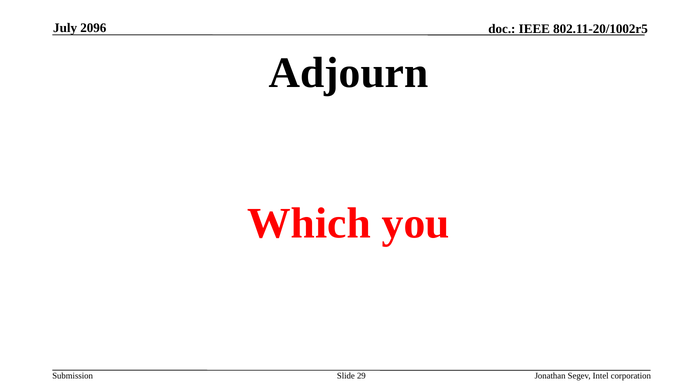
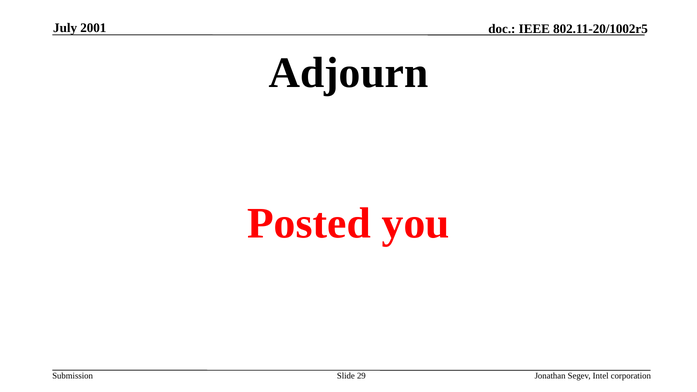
2096: 2096 -> 2001
Which: Which -> Posted
